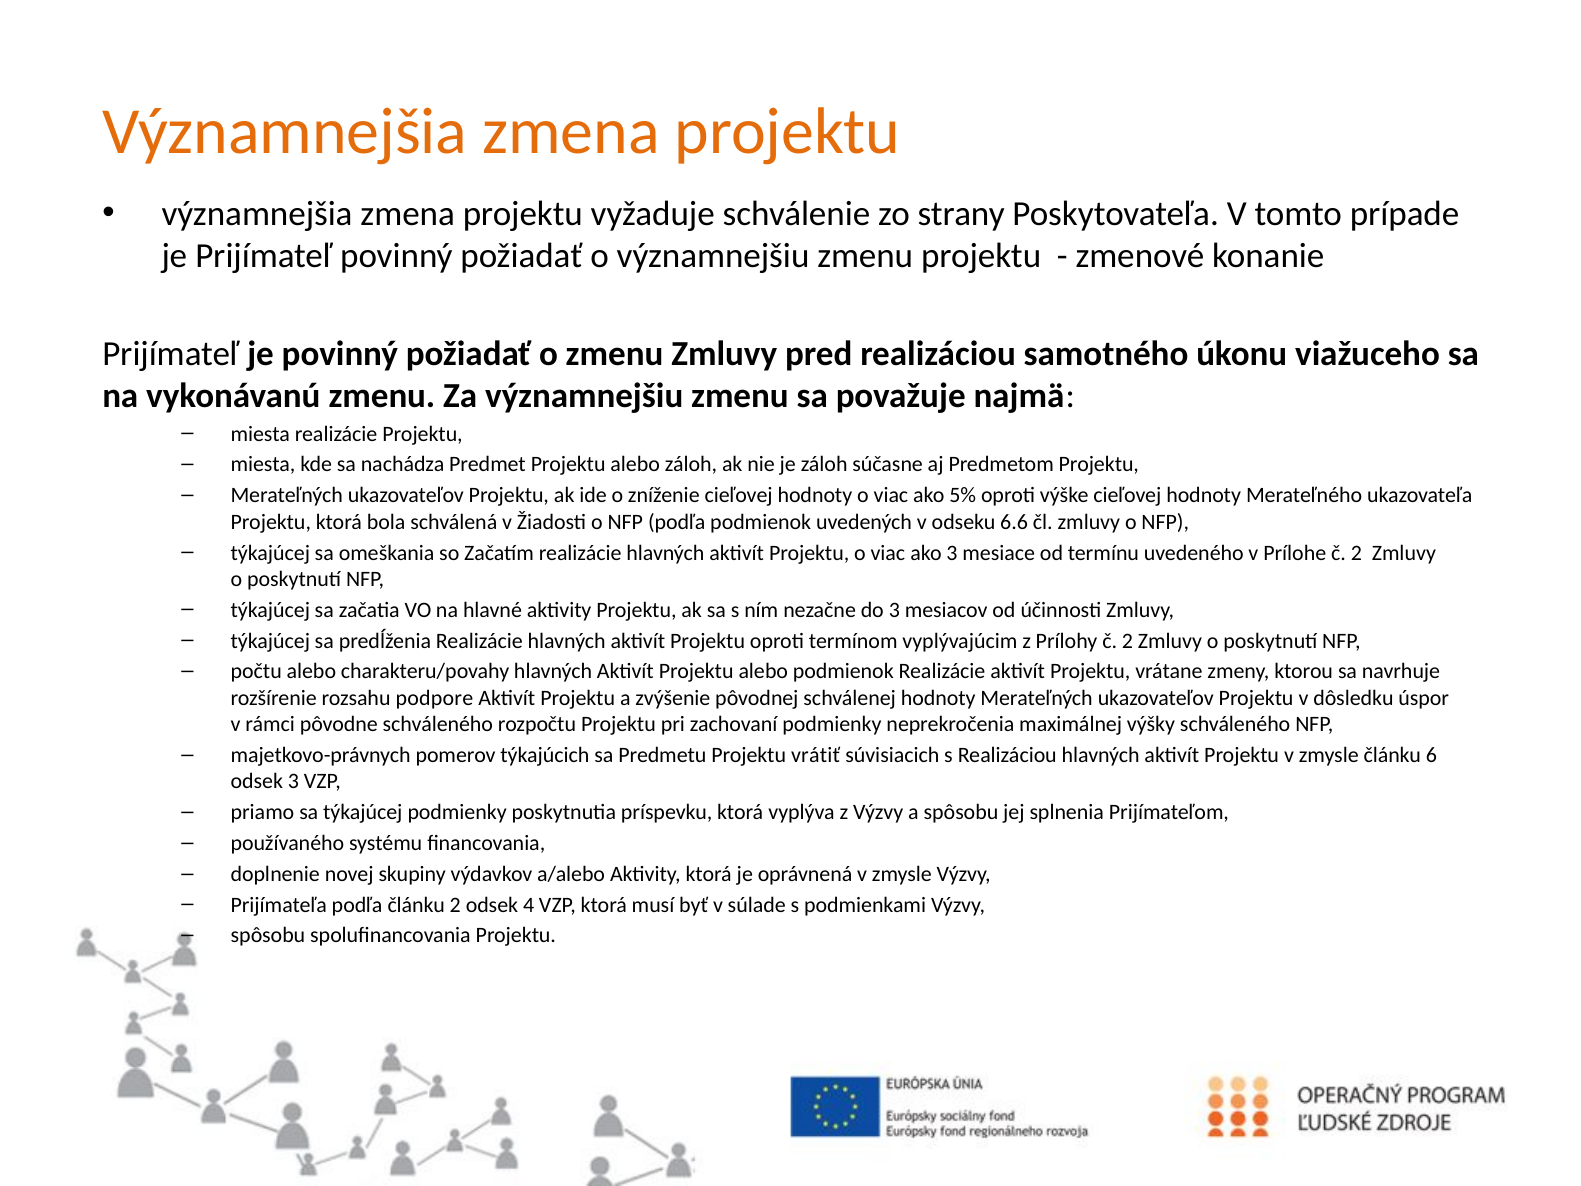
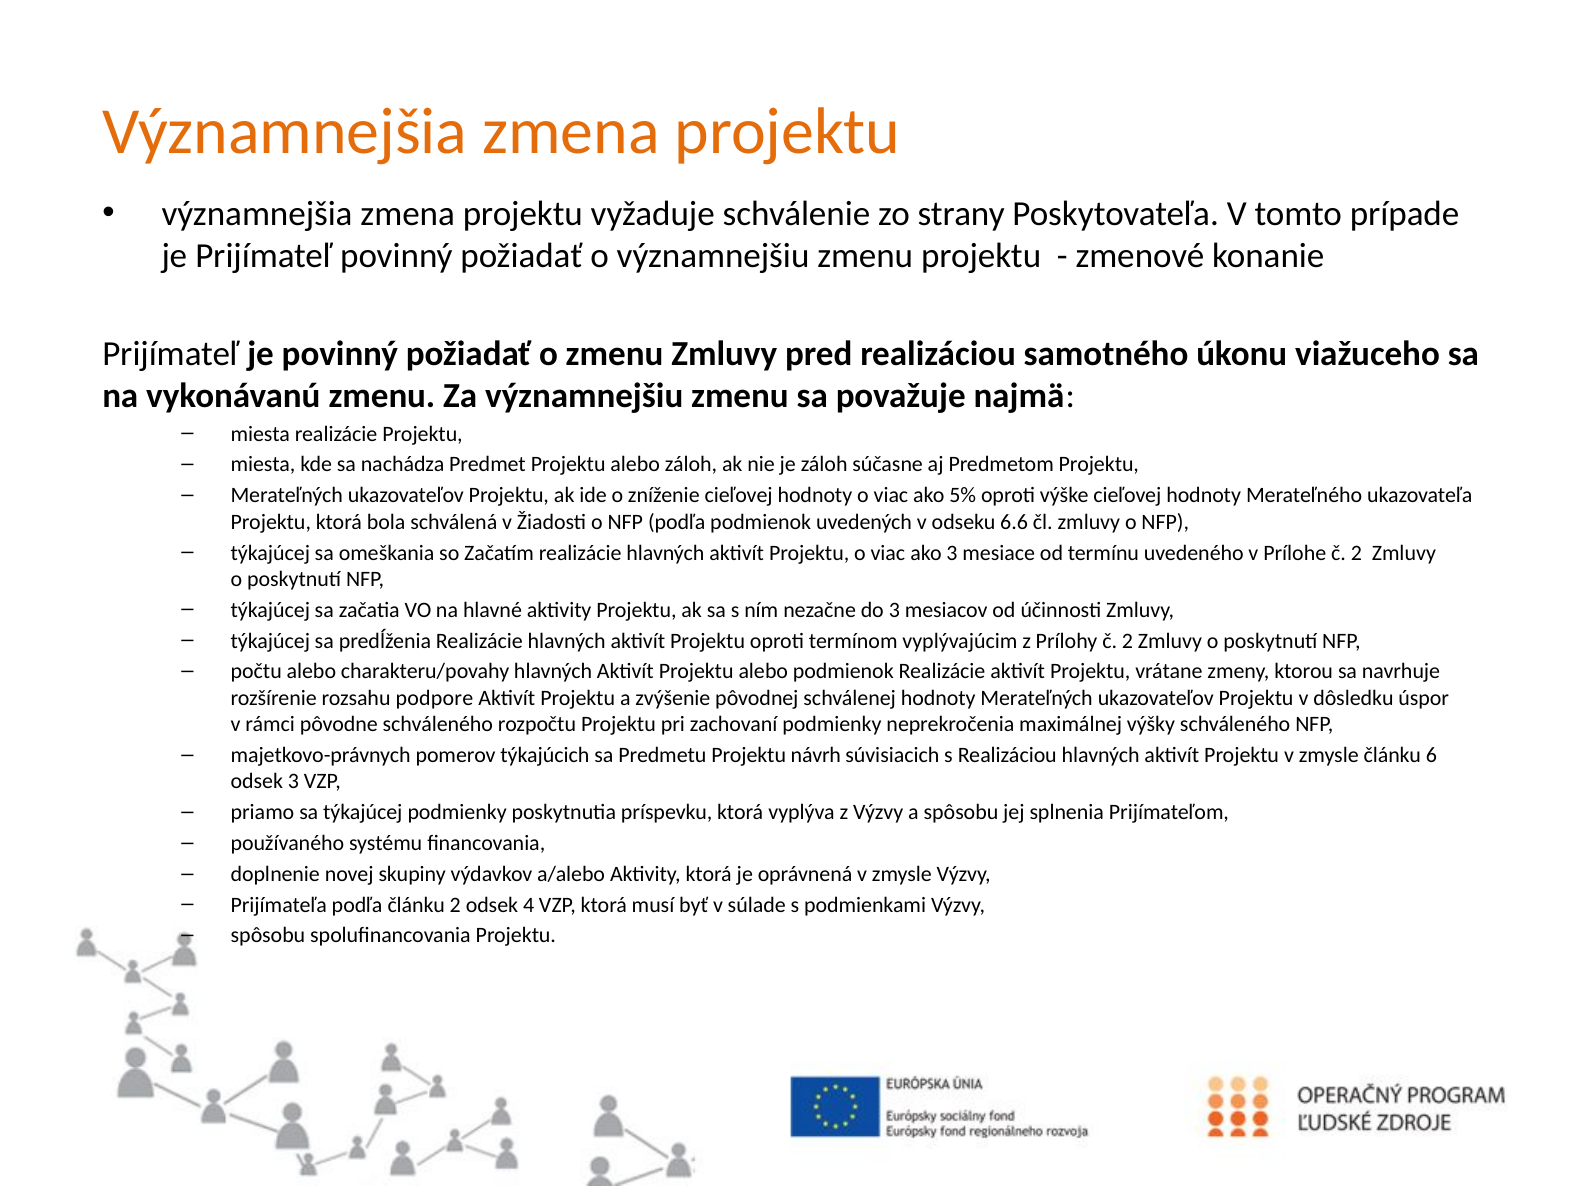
vrátiť: vrátiť -> návrh
